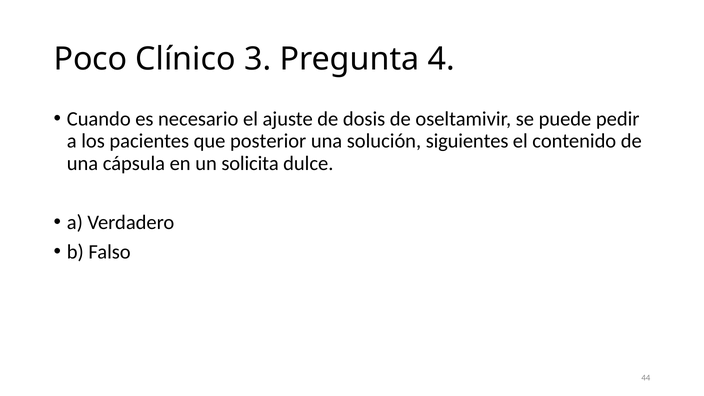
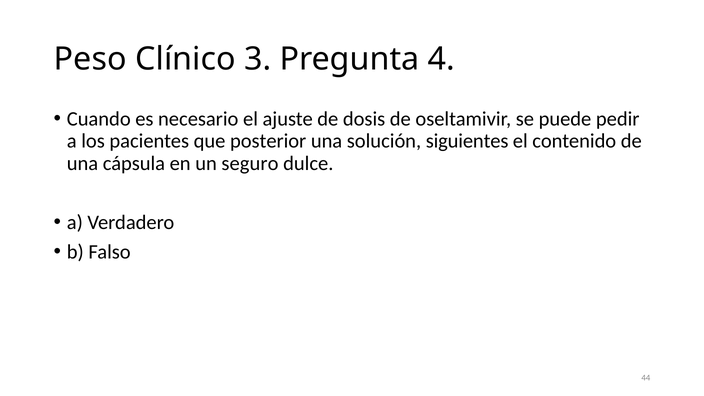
Poco: Poco -> Peso
solicita: solicita -> seguro
